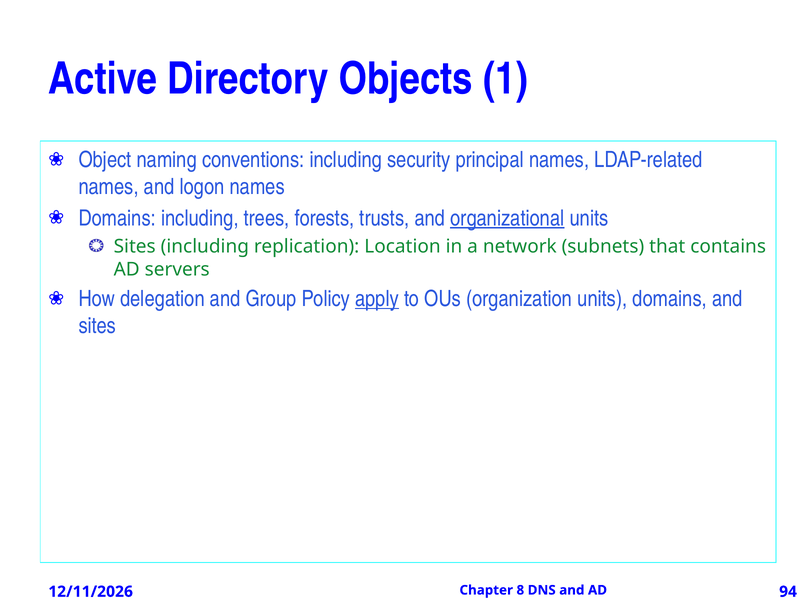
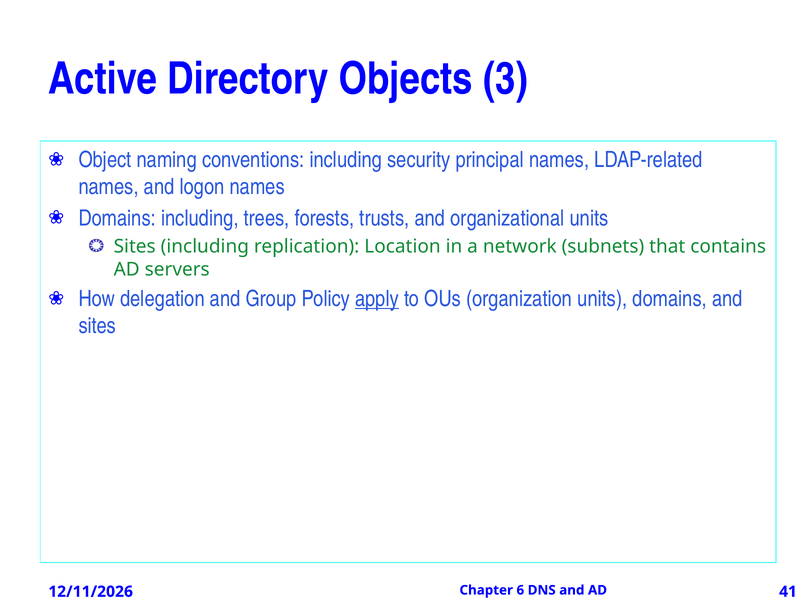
1: 1 -> 3
organizational underline: present -> none
8: 8 -> 6
94: 94 -> 41
